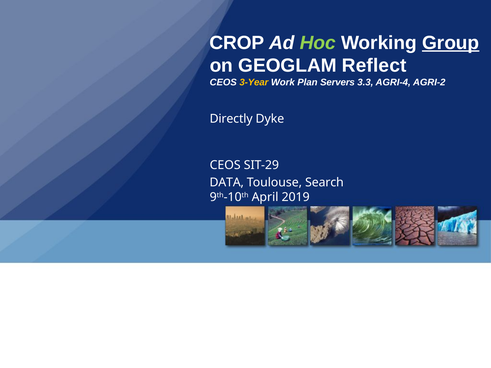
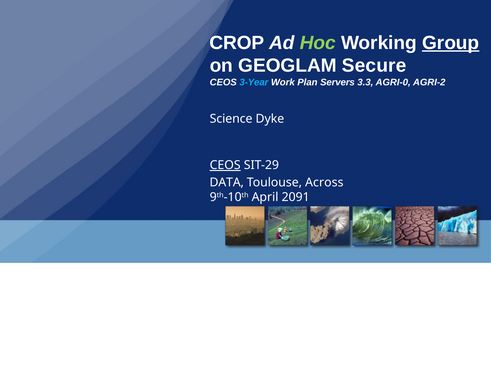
Reflect: Reflect -> Secure
3-Year colour: yellow -> light blue
AGRI-4: AGRI-4 -> AGRI-0
Directly: Directly -> Science
CEOS at (225, 165) underline: none -> present
Search: Search -> Across
2019: 2019 -> 2091
